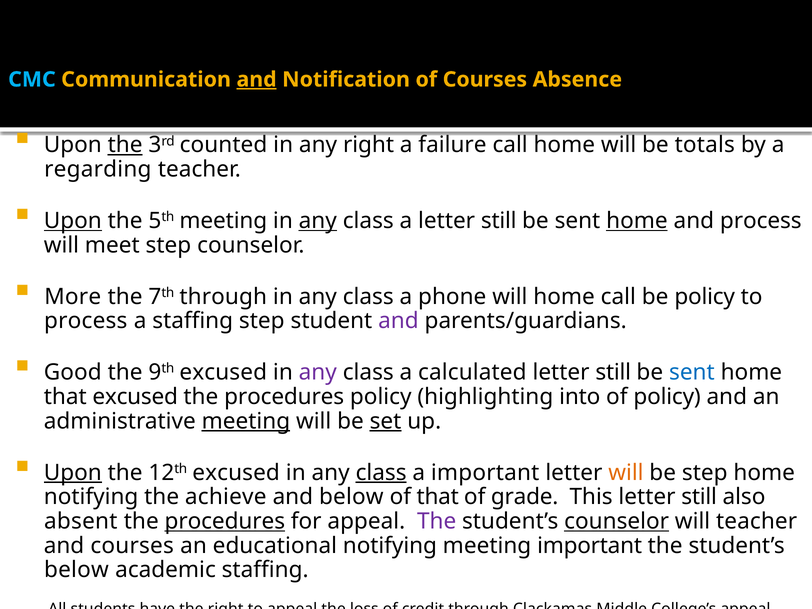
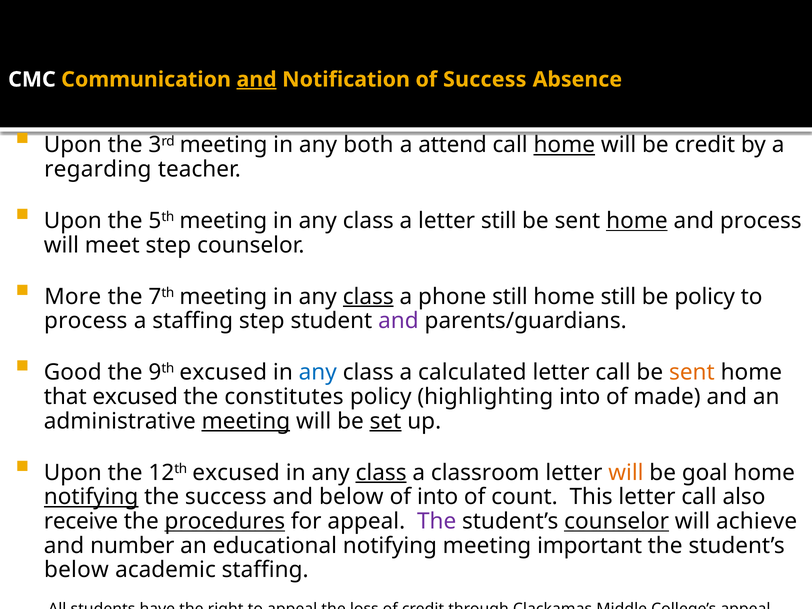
CMC colour: light blue -> white
of Courses: Courses -> Success
the at (125, 145) underline: present -> none
3rd counted: counted -> meeting
any right: right -> both
failure: failure -> attend
home at (564, 145) underline: none -> present
be totals: totals -> credit
Upon at (73, 221) underline: present -> none
any at (318, 221) underline: present -> none
7th through: through -> meeting
class at (368, 297) underline: none -> present
phone will: will -> still
home call: call -> still
any at (318, 372) colour: purple -> blue
still at (613, 372): still -> call
sent at (692, 372) colour: blue -> orange
procedures at (284, 397): procedures -> constitutes
of policy: policy -> made
Upon at (73, 473) underline: present -> none
a important: important -> classroom
be step: step -> goal
notifying at (91, 497) underline: none -> present
the achieve: achieve -> success
of that: that -> into
grade: grade -> count
This letter still: still -> call
absent: absent -> receive
will teacher: teacher -> achieve
and courses: courses -> number
